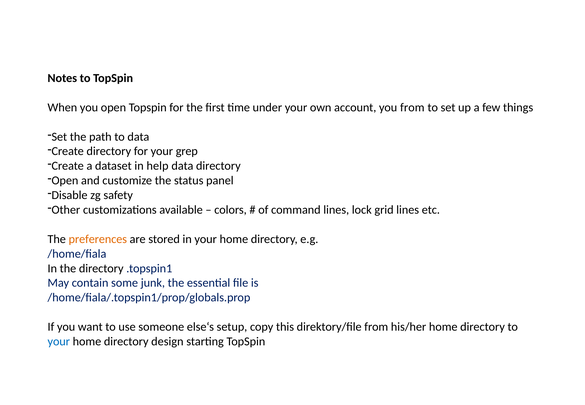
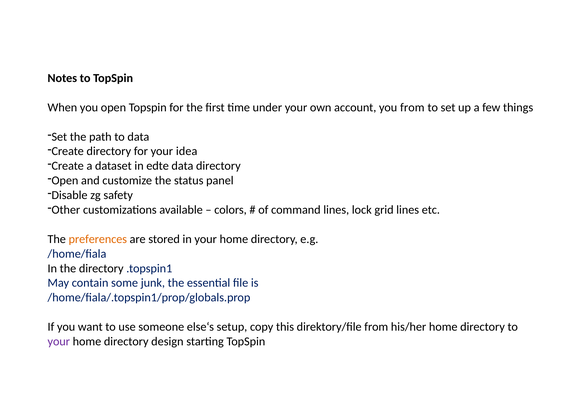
grep: grep -> idea
help: help -> edte
your at (59, 341) colour: blue -> purple
